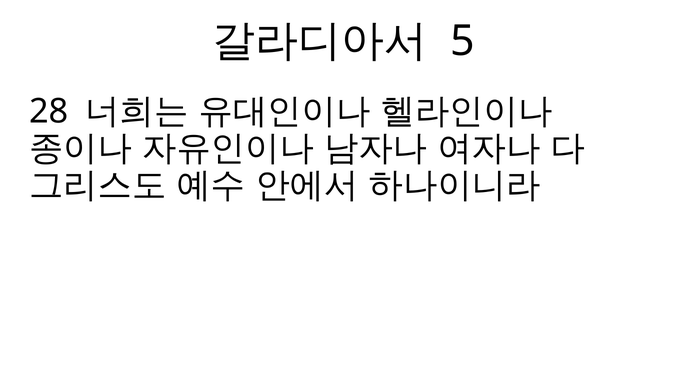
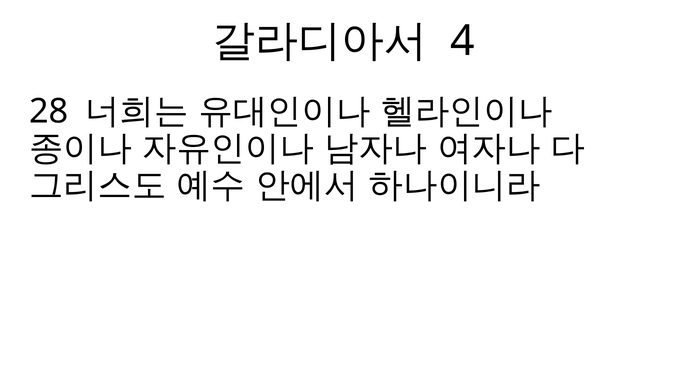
5: 5 -> 4
